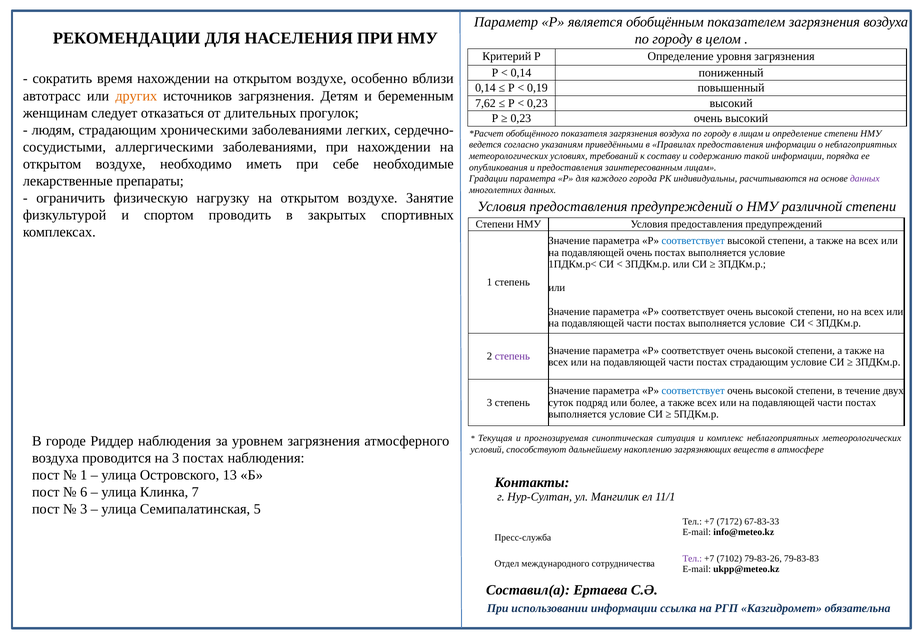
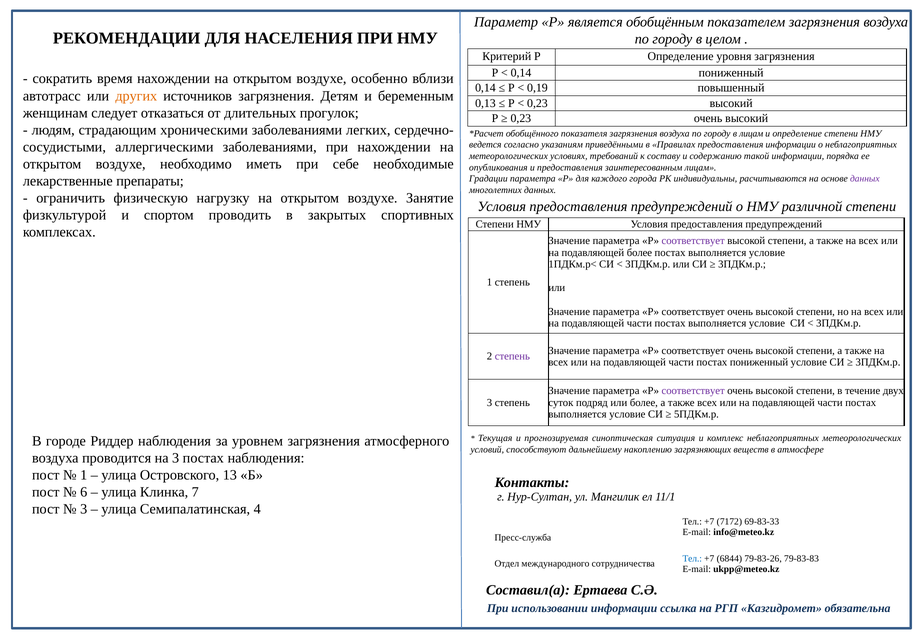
7,62: 7,62 -> 0,13
соответствует at (693, 241) colour: blue -> purple
подавляющей очень: очень -> более
постах страдающим: страдающим -> пониженный
соответствует at (693, 391) colour: blue -> purple
5: 5 -> 4
67-83-33: 67-83-33 -> 69-83-33
Тел at (692, 559) colour: purple -> blue
7102: 7102 -> 6844
